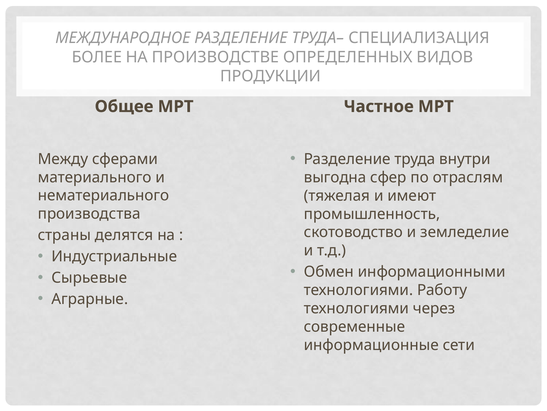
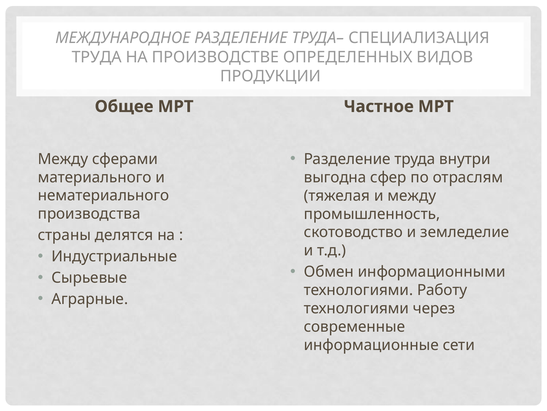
БОЛЕЕ at (97, 57): БОЛЕЕ -> ТРУДА
и имеют: имеют -> между
